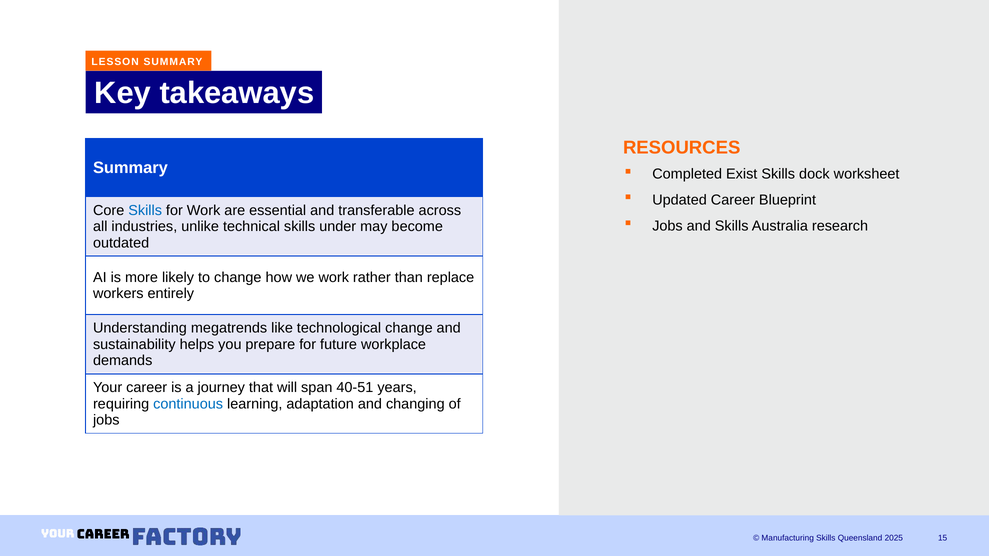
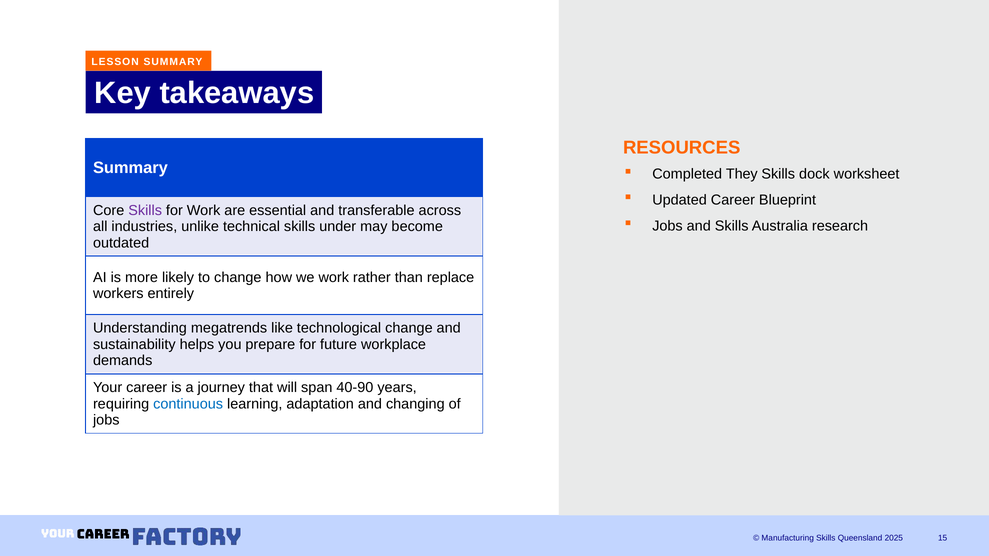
Exist: Exist -> They
Skills at (145, 211) colour: blue -> purple
40-51: 40-51 -> 40-90
